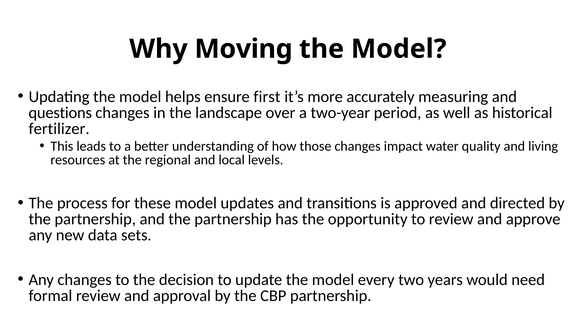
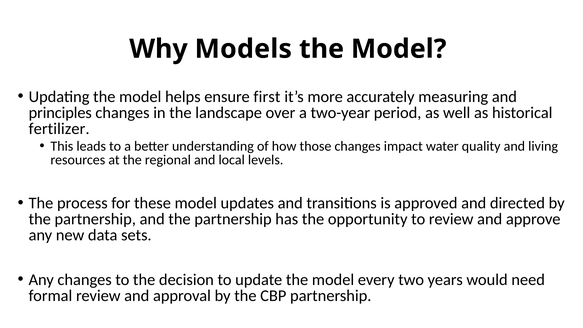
Moving: Moving -> Models
questions: questions -> principles
